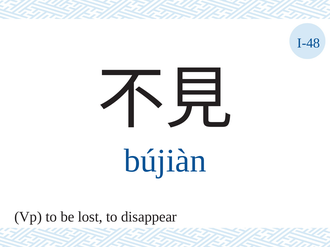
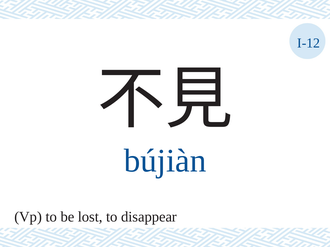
I-48: I-48 -> I-12
